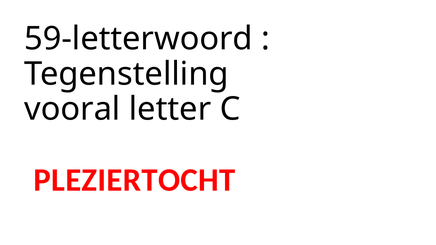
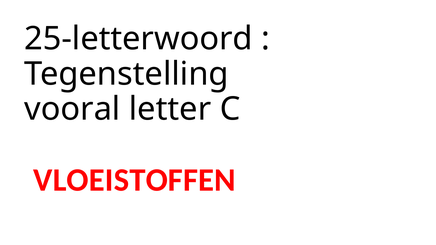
59-letterwoord: 59-letterwoord -> 25-letterwoord
PLEZIERTOCHT: PLEZIERTOCHT -> VLOEISTOFFEN
